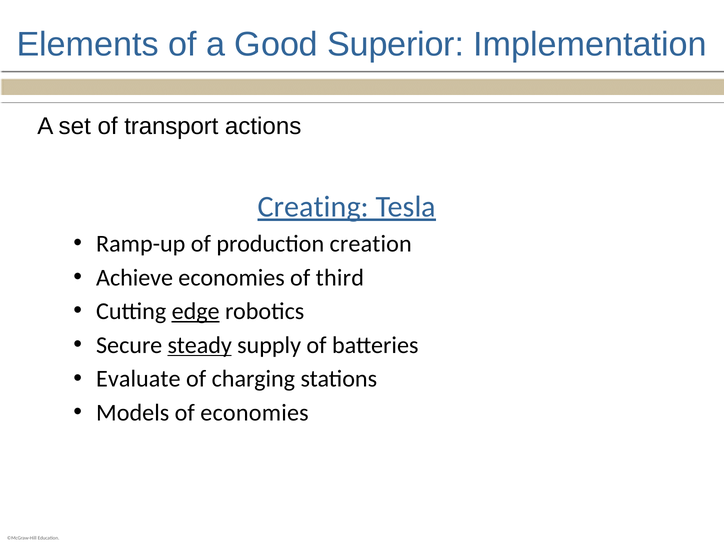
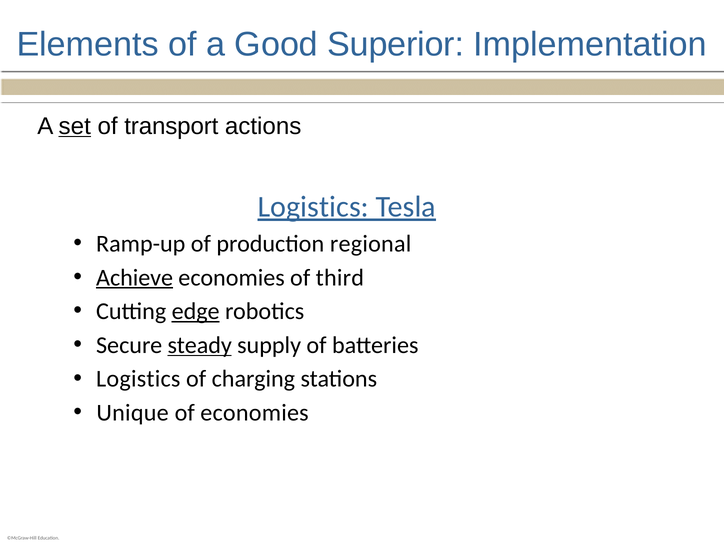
set underline: none -> present
Creating at (313, 207): Creating -> Logistics
creation: creation -> regional
Achieve underline: none -> present
Evaluate at (138, 379): Evaluate -> Logistics
Models: Models -> Unique
